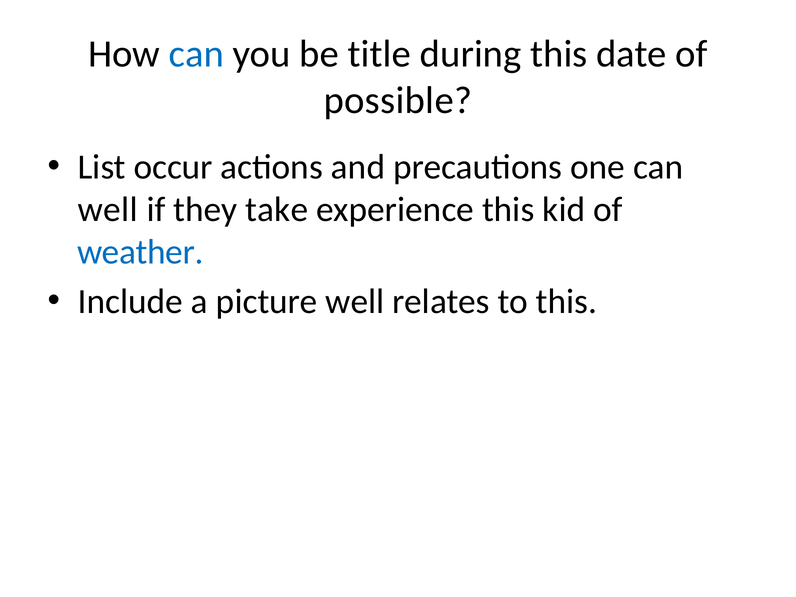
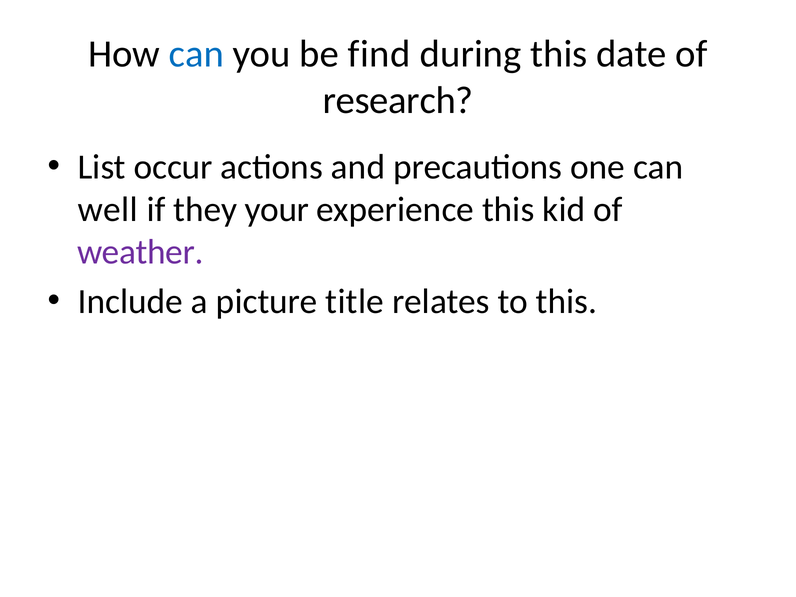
title: title -> find
possible: possible -> research
take: take -> your
weather colour: blue -> purple
picture well: well -> title
